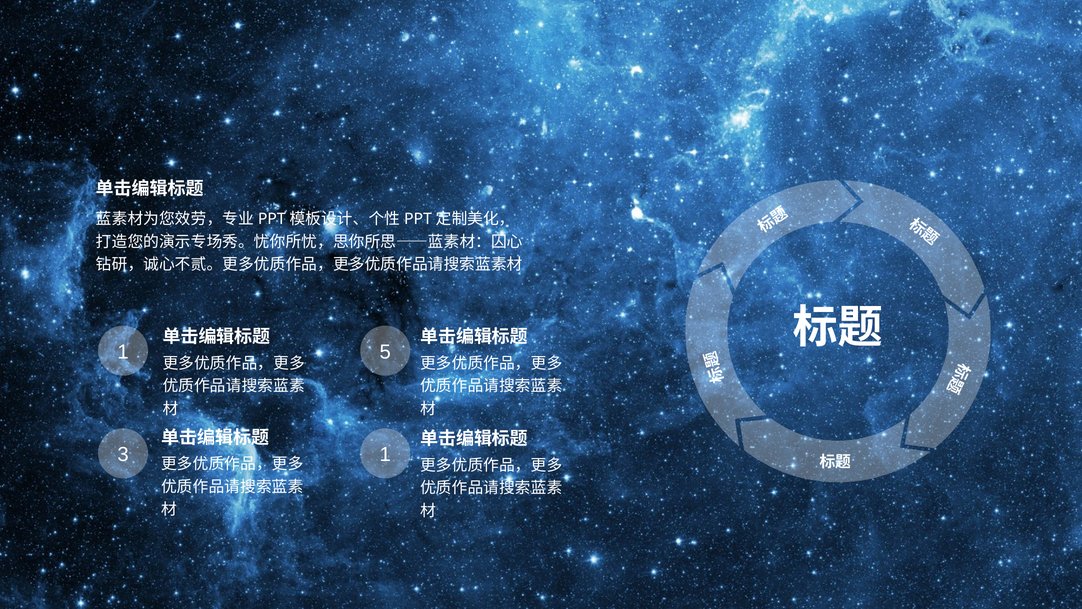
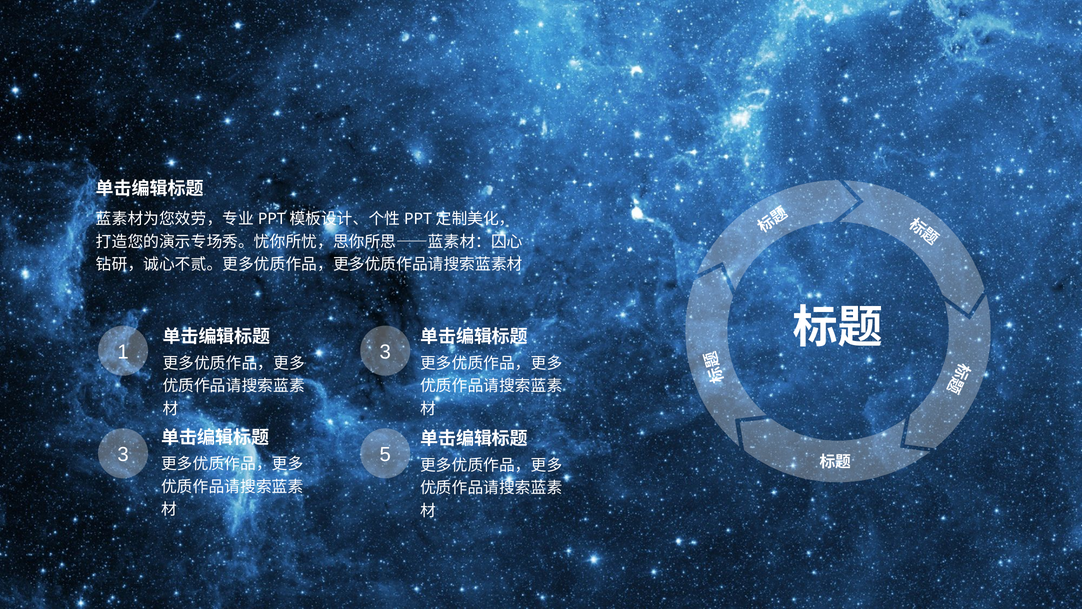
1 5: 5 -> 3
3 1: 1 -> 5
